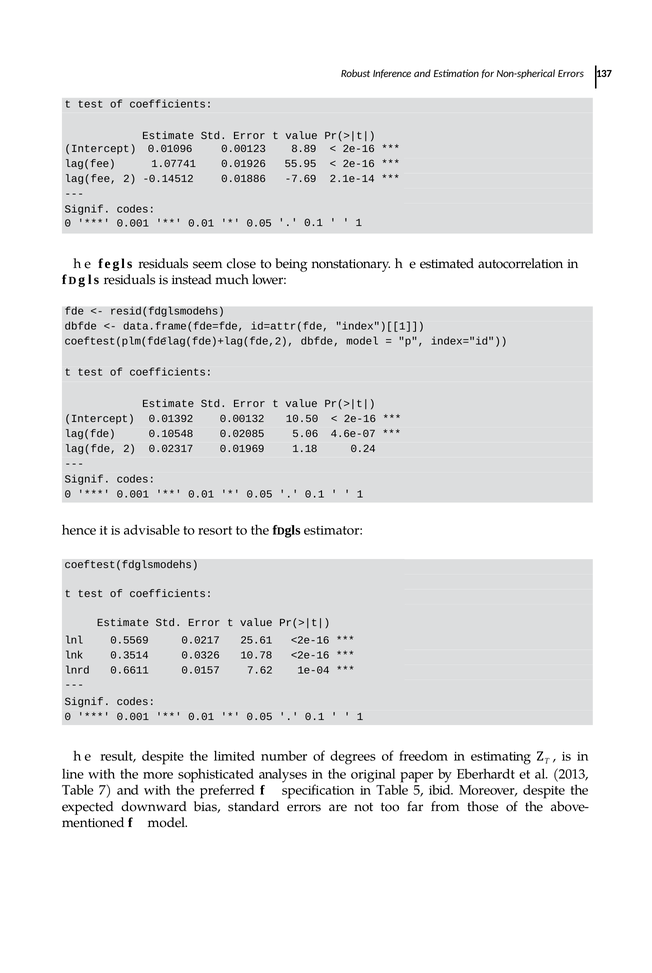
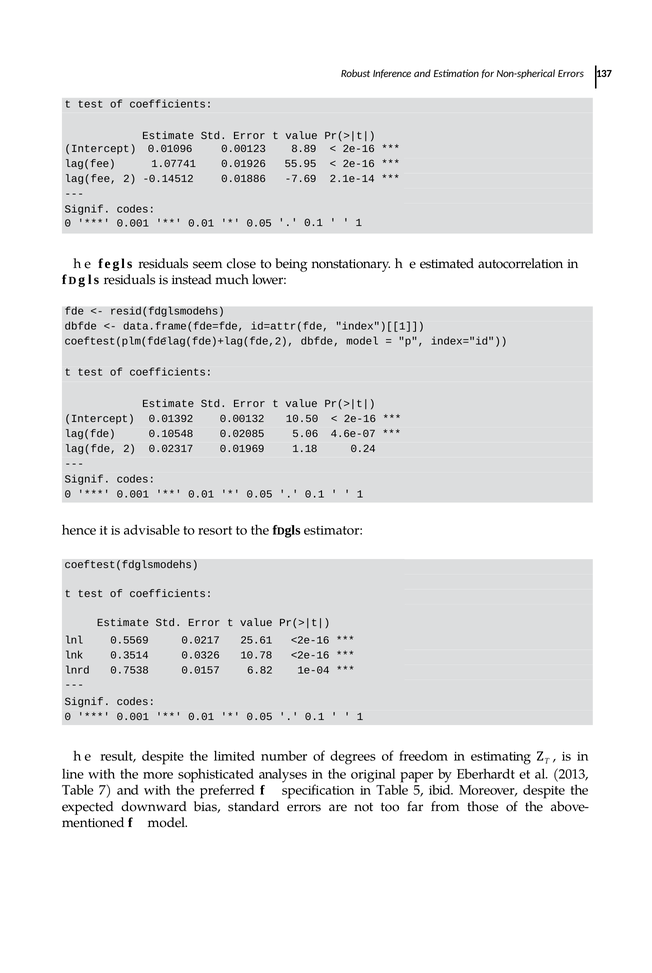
0.6611: 0.6611 -> 0.7538
7.62: 7.62 -> 6.82
